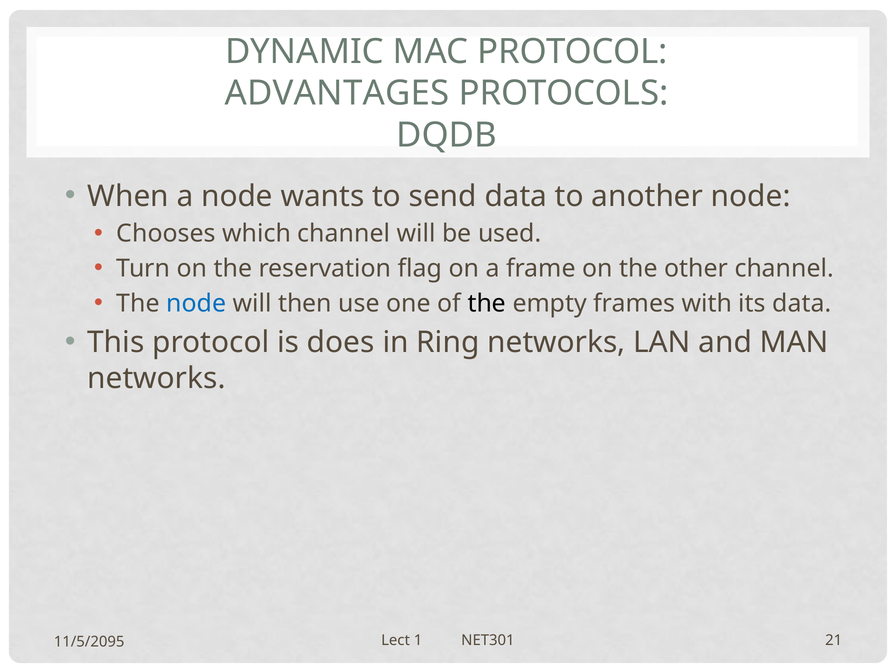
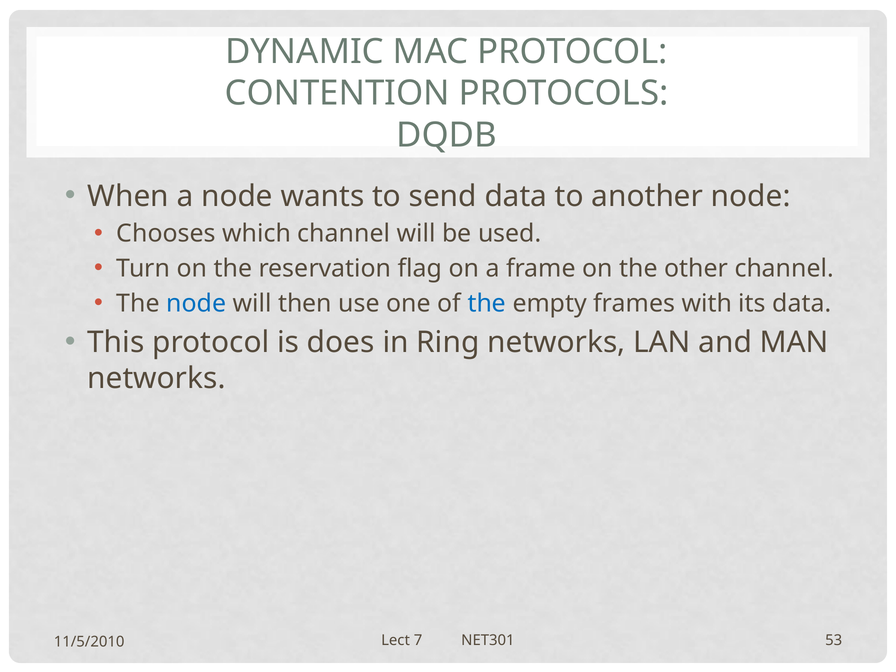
ADVANTAGES: ADVANTAGES -> CONTENTION
the at (487, 303) colour: black -> blue
1: 1 -> 7
21: 21 -> 53
11/5/2095: 11/5/2095 -> 11/5/2010
